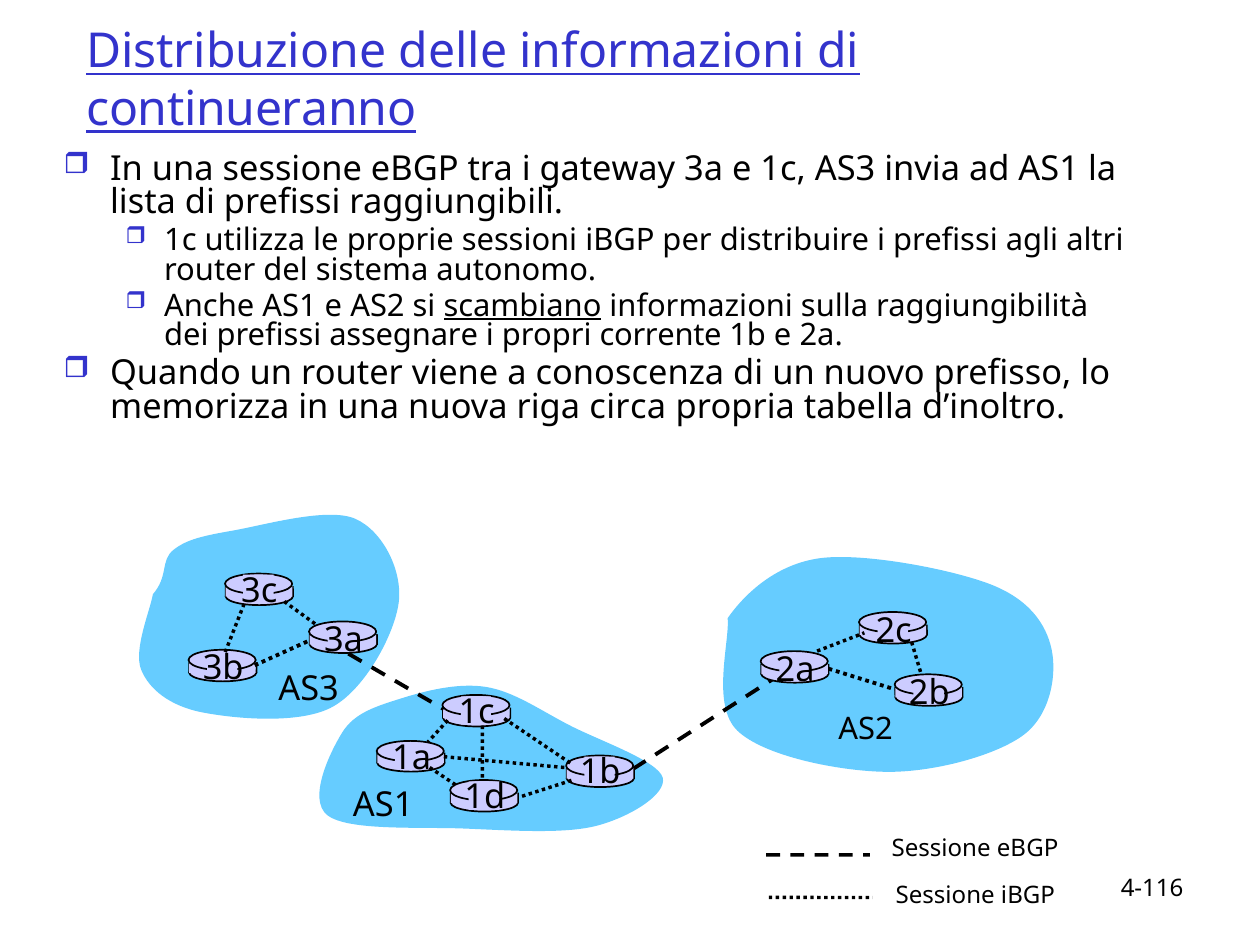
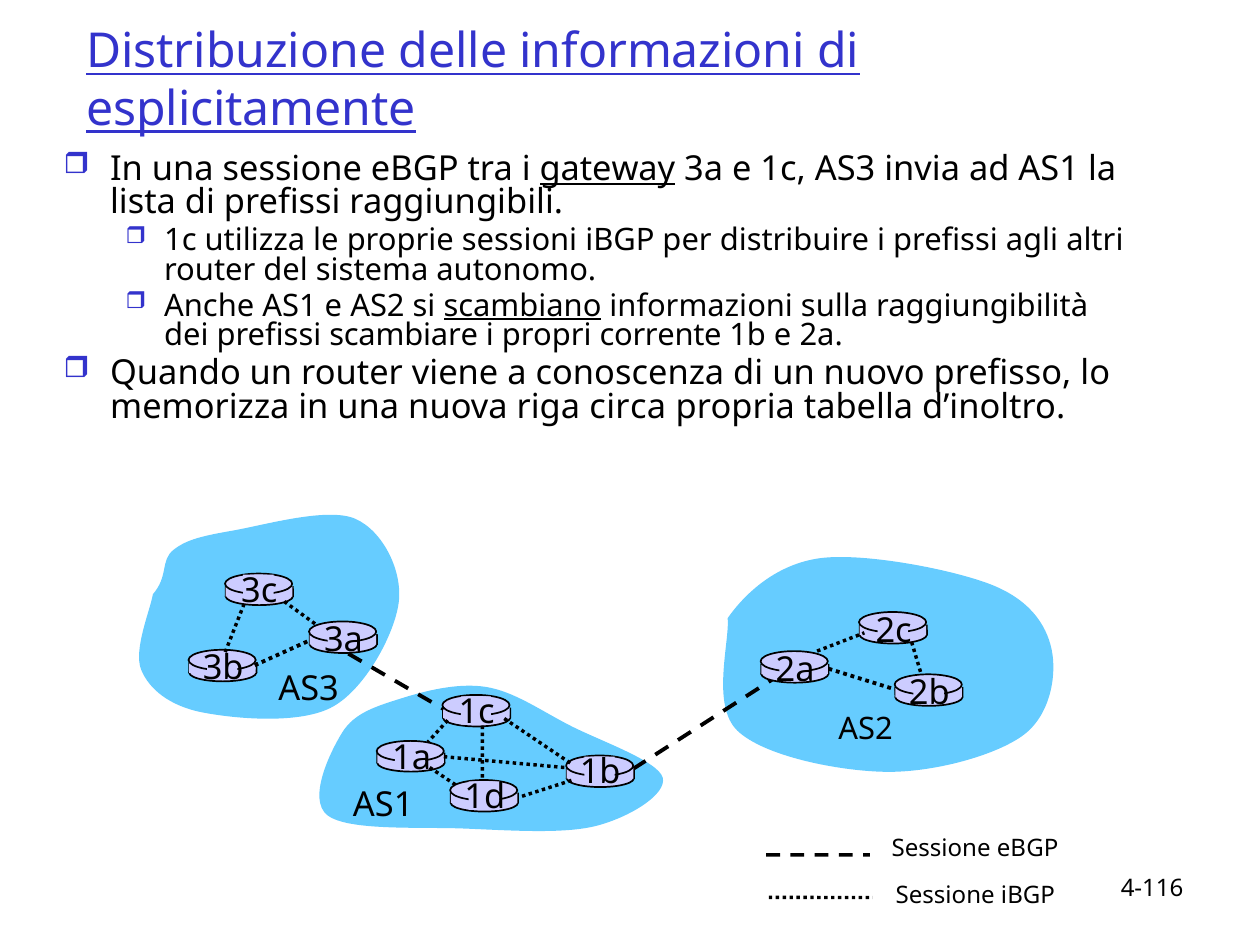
continueranno: continueranno -> esplicitamente
gateway underline: none -> present
assegnare: assegnare -> scambiare
